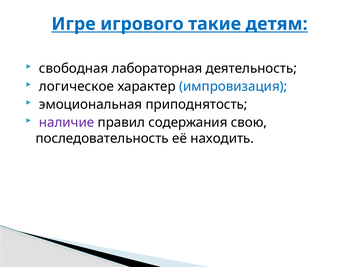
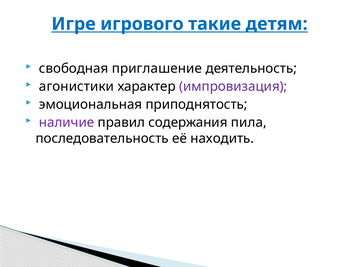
лабораторная: лабораторная -> приглашение
логическое: логическое -> агонистики
импровизация colour: blue -> purple
свою: свою -> пила
